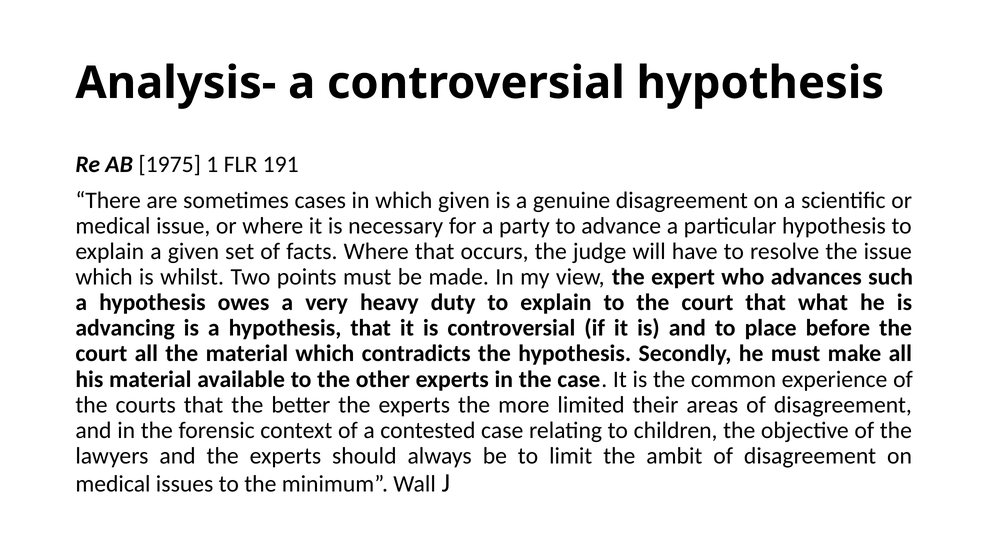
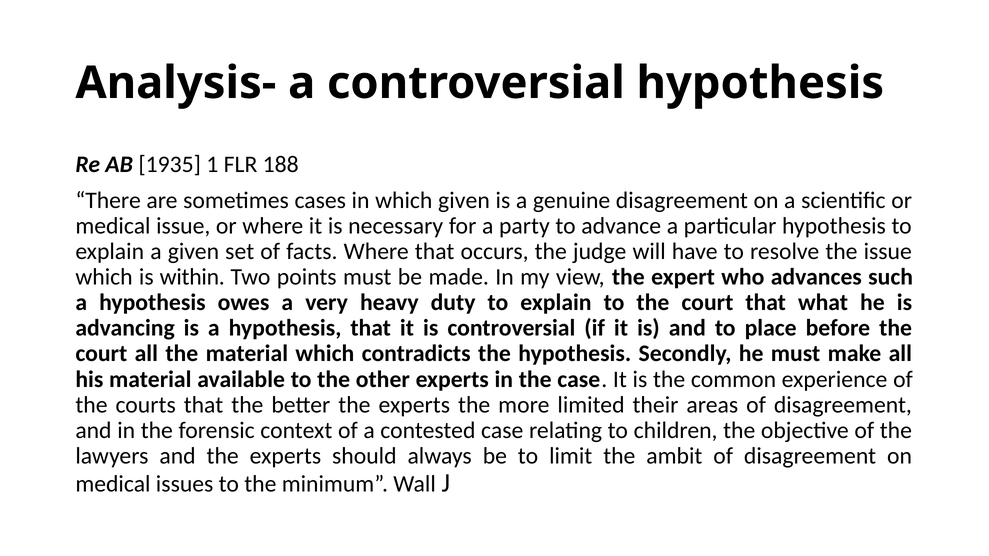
1975: 1975 -> 1935
191: 191 -> 188
whilst: whilst -> within
